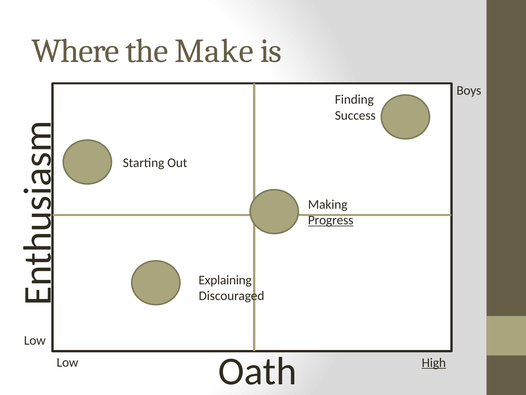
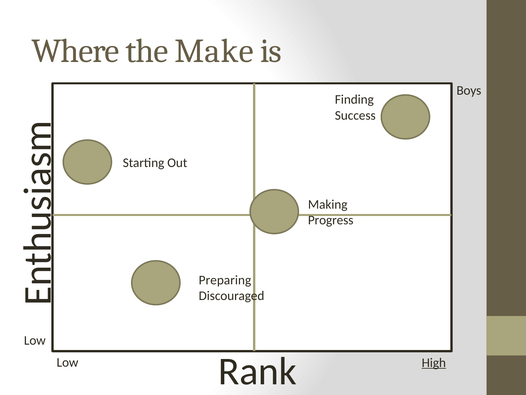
Progress underline: present -> none
Explaining: Explaining -> Preparing
Oath: Oath -> Rank
